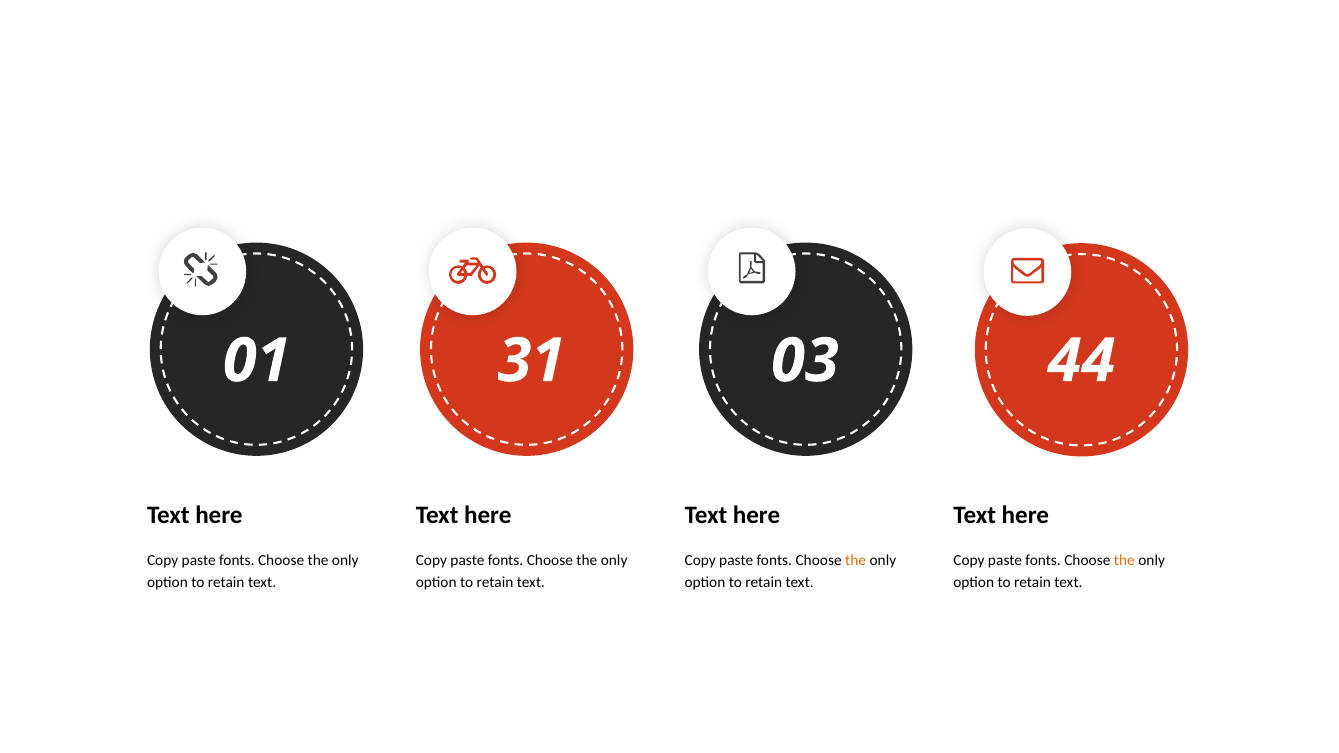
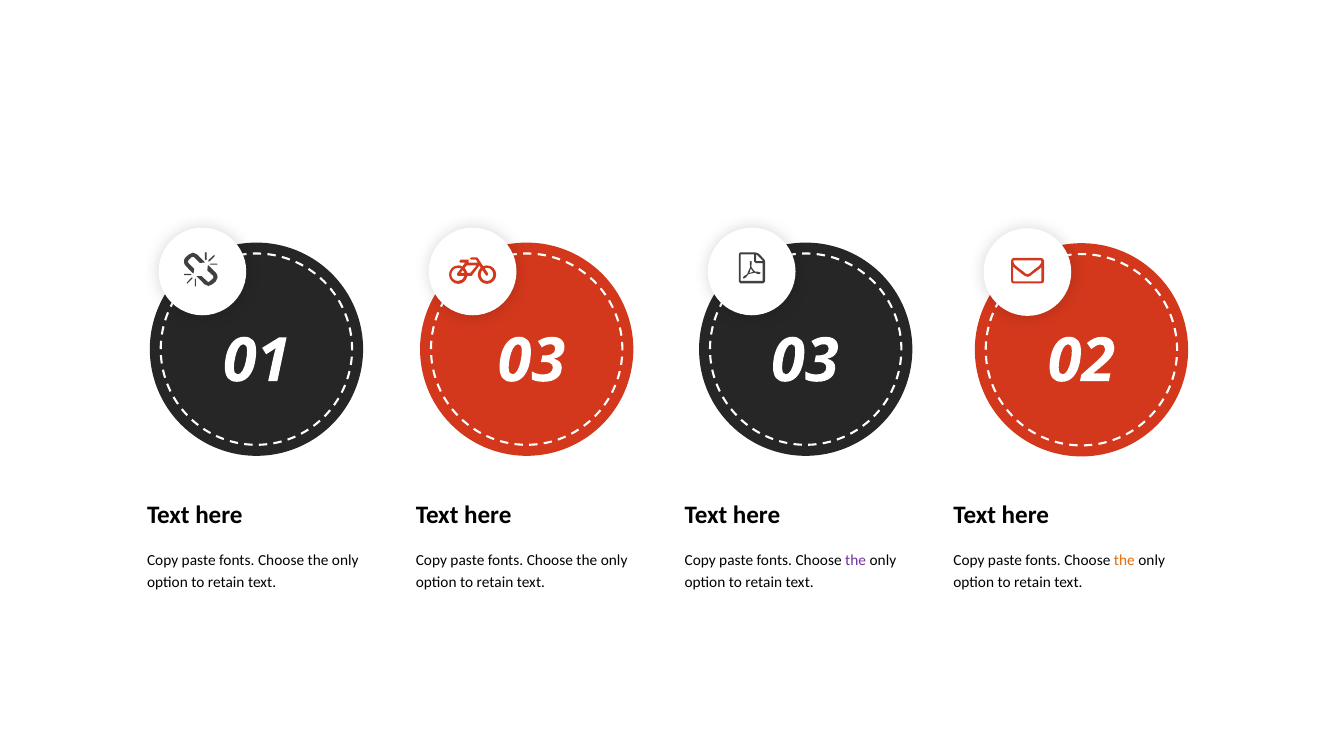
01 31: 31 -> 03
44: 44 -> 02
the at (856, 560) colour: orange -> purple
